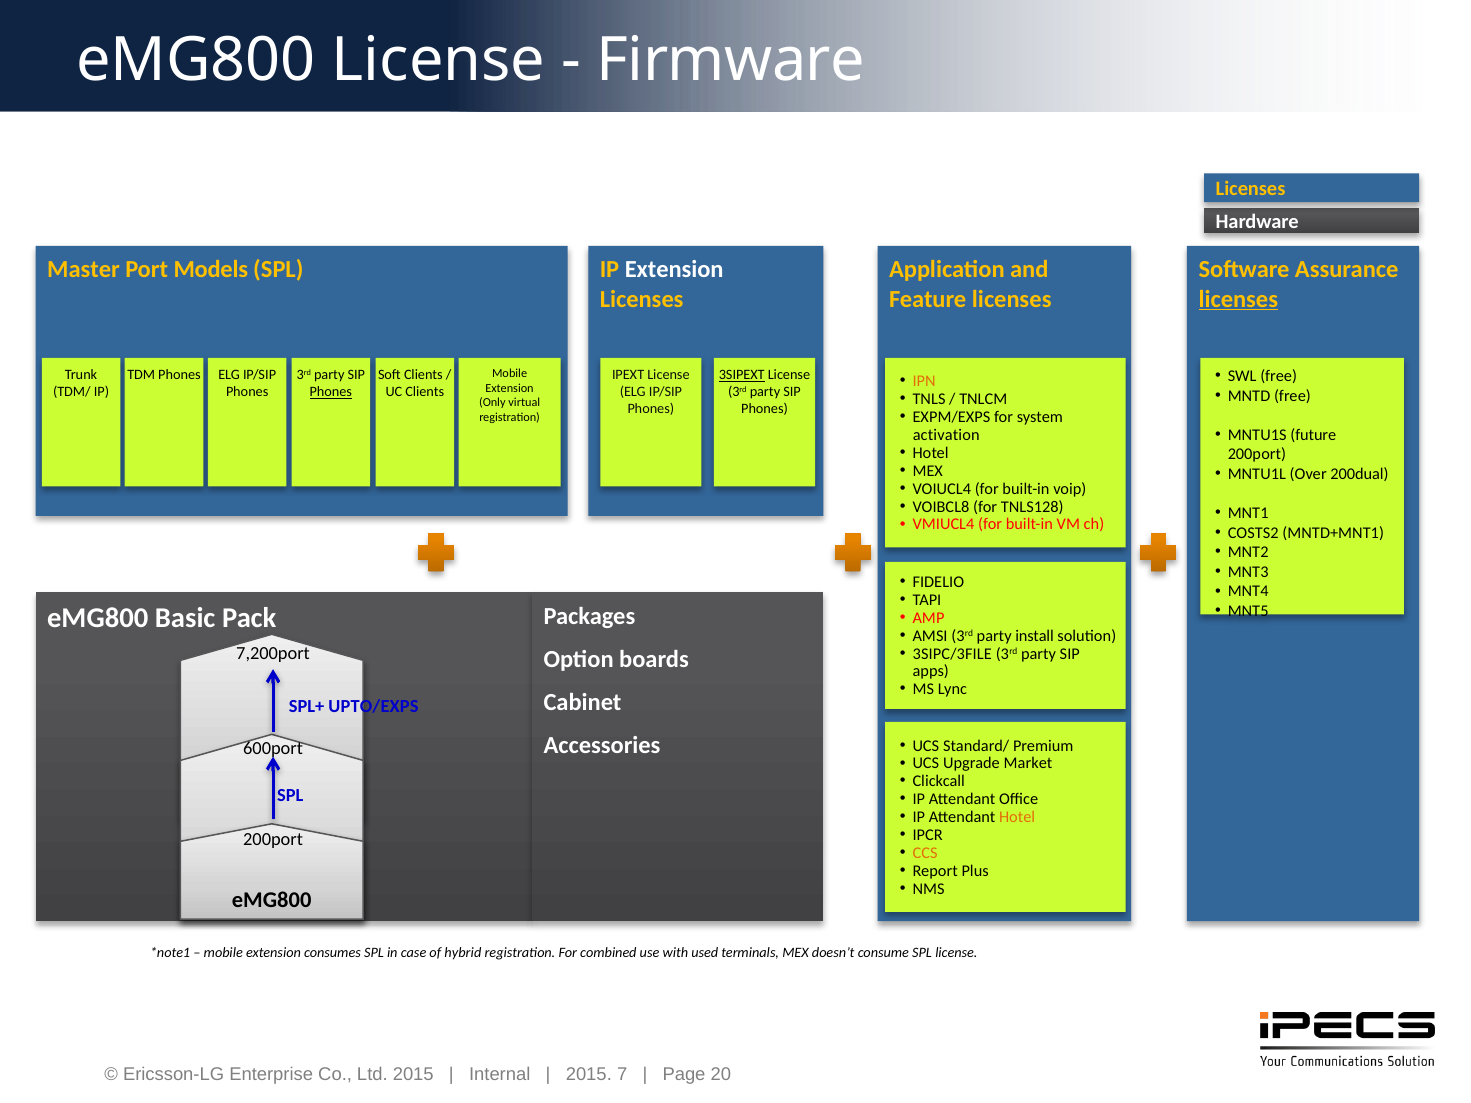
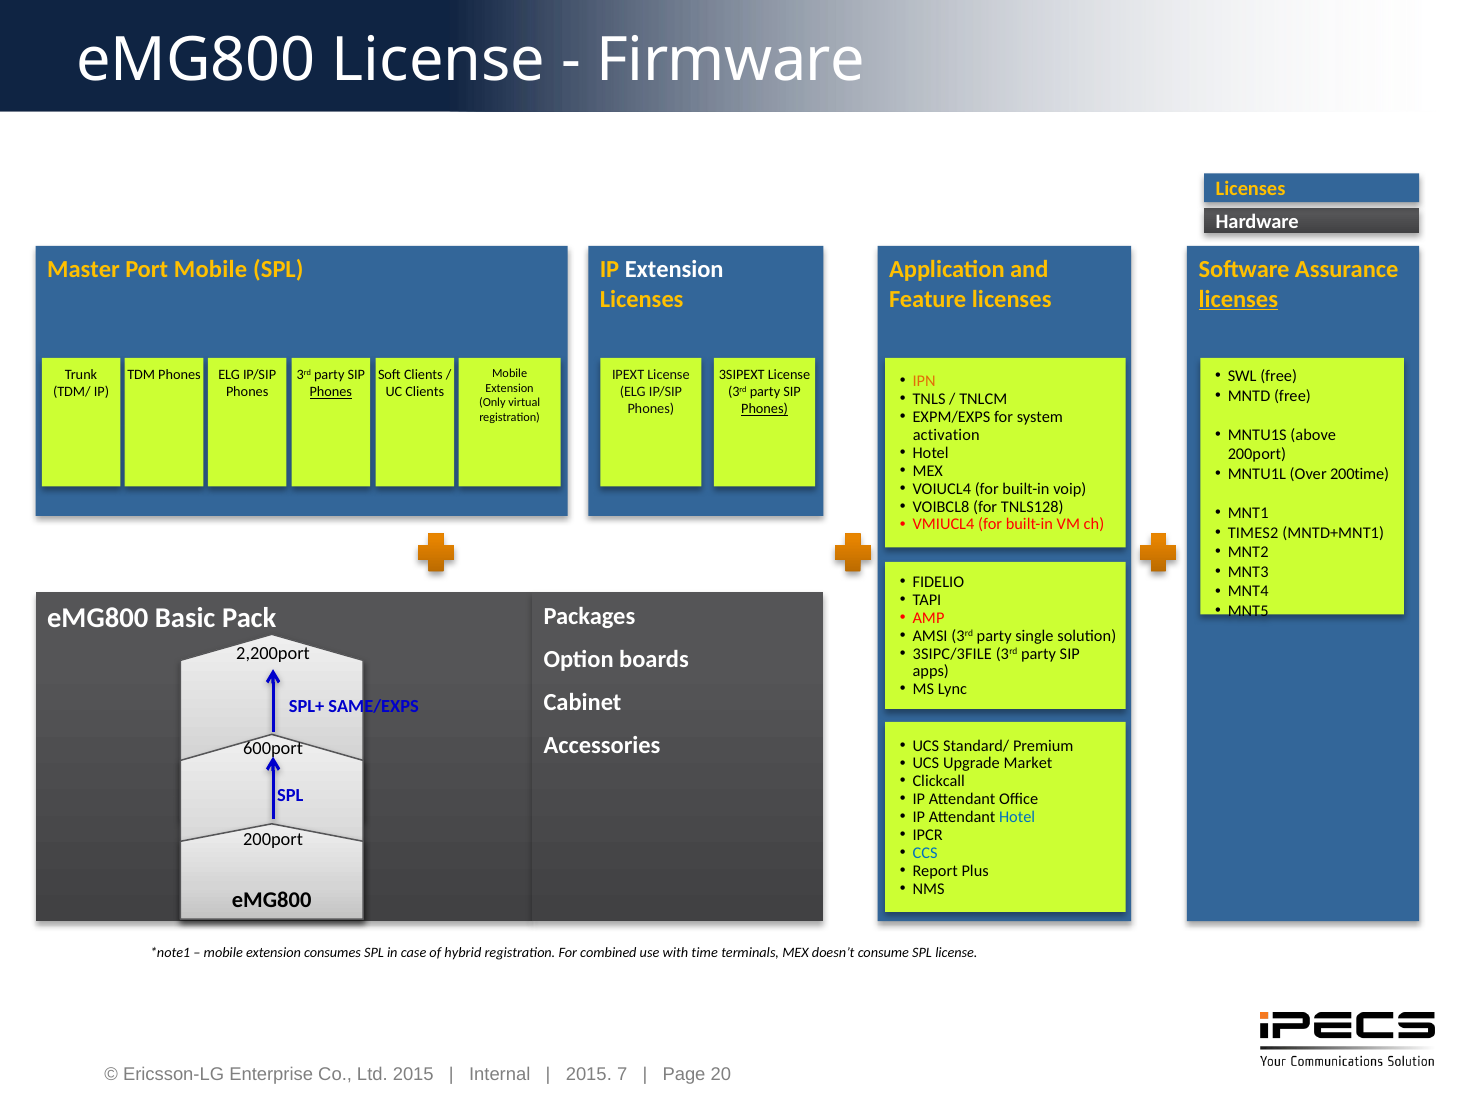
Port Models: Models -> Mobile
3SIPEXT underline: present -> none
Phones at (765, 409) underline: none -> present
future: future -> above
200dual: 200dual -> 200time
COSTS2: COSTS2 -> TIMES2
install: install -> single
7,200port: 7,200port -> 2,200port
UPTO/EXPS: UPTO/EXPS -> SAME/EXPS
Hotel at (1017, 817) colour: orange -> blue
CCS colour: orange -> blue
used: used -> time
